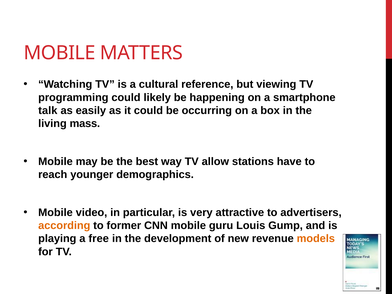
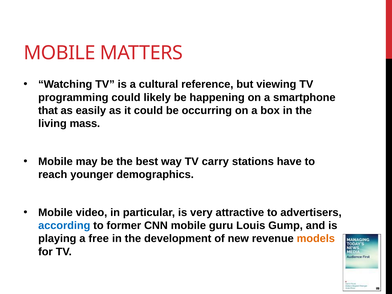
talk: talk -> that
allow: allow -> carry
according colour: orange -> blue
